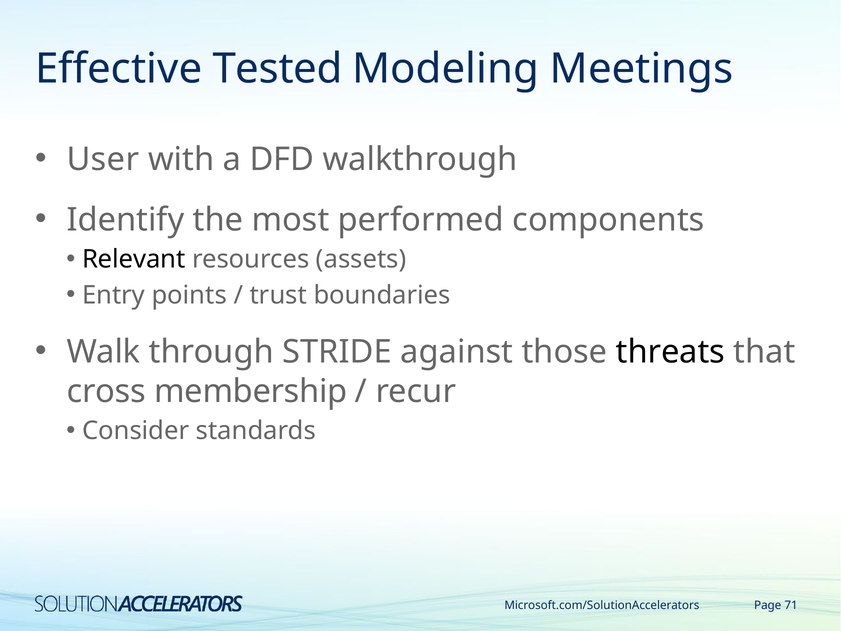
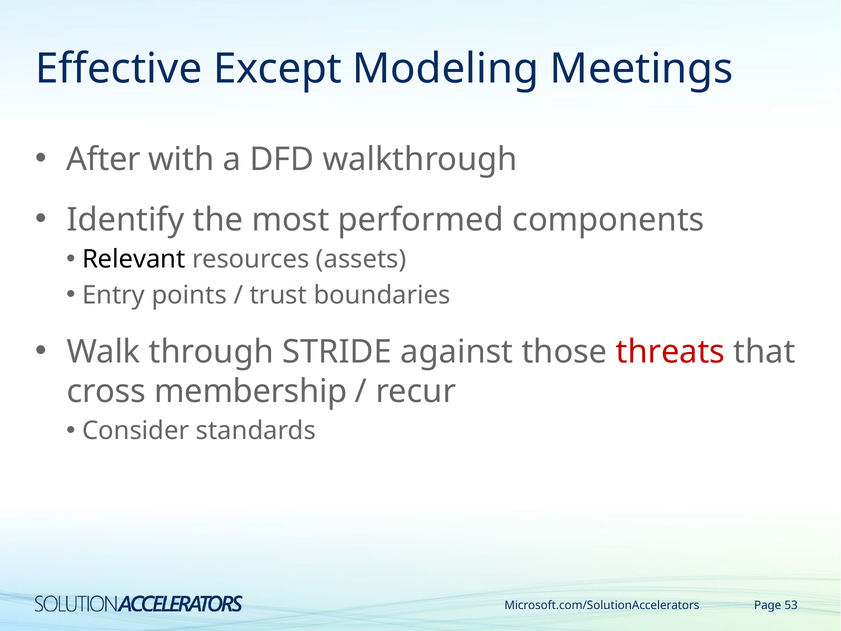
Tested: Tested -> Except
User: User -> After
threats colour: black -> red
71: 71 -> 53
